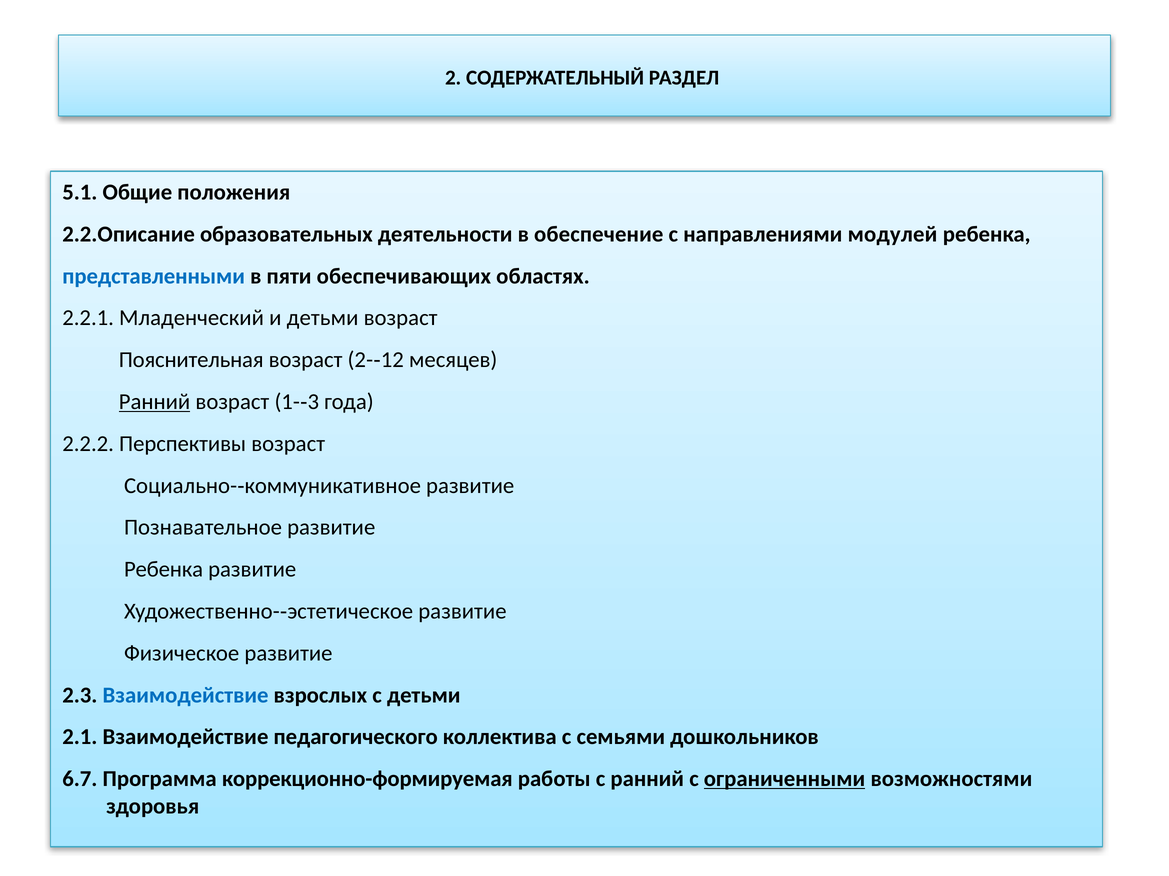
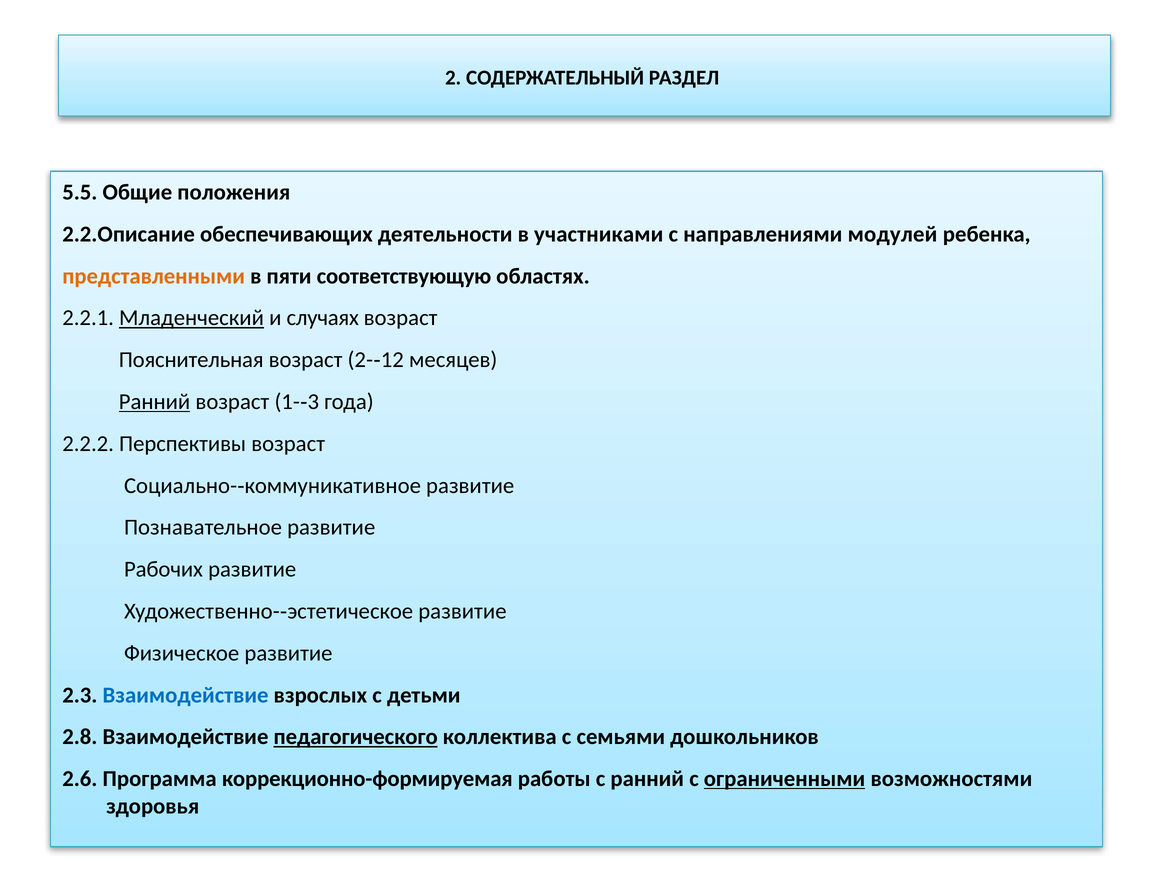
5.1: 5.1 -> 5.5
образовательных: образовательных -> обеспечивающих
обеспечение: обеспечение -> участниками
представленными colour: blue -> orange
обеспечивающих: обеспечивающих -> соответствующую
Младенческий underline: none -> present
и детьми: детьми -> случаях
Ребенка at (164, 570): Ребенка -> Рабочих
2.1: 2.1 -> 2.8
педагогического underline: none -> present
6.7: 6.7 -> 2.6
